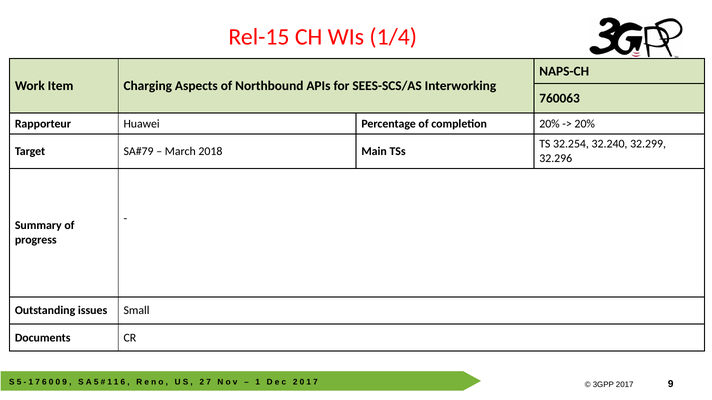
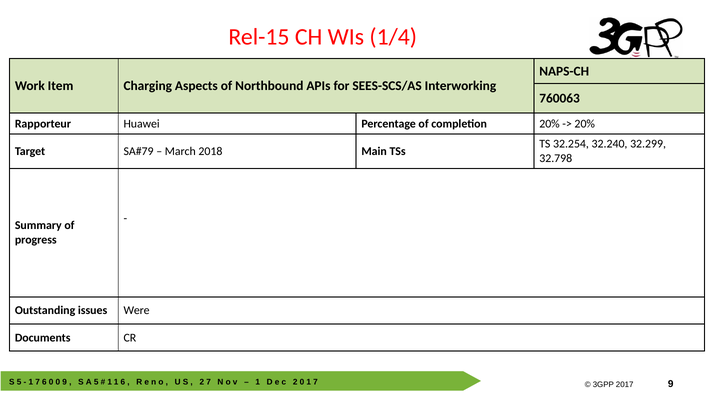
32.296: 32.296 -> 32.798
Small: Small -> Were
